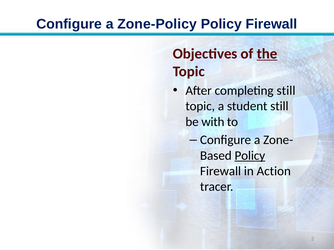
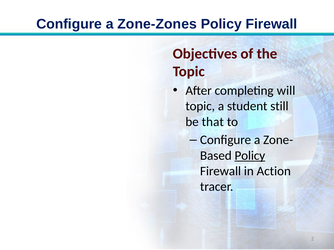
Zone-Policy: Zone-Policy -> Zone-Zones
the underline: present -> none
completing still: still -> will
with: with -> that
